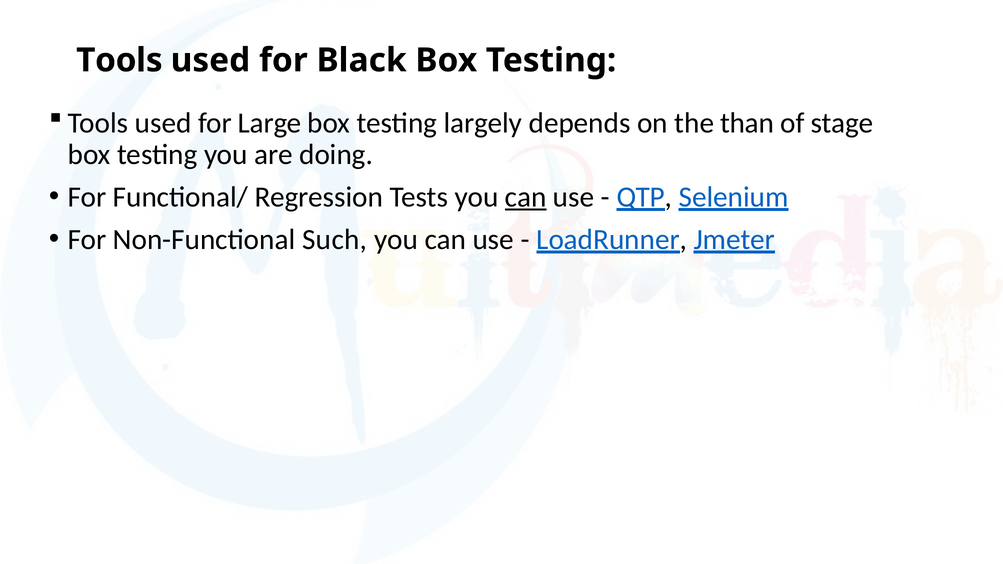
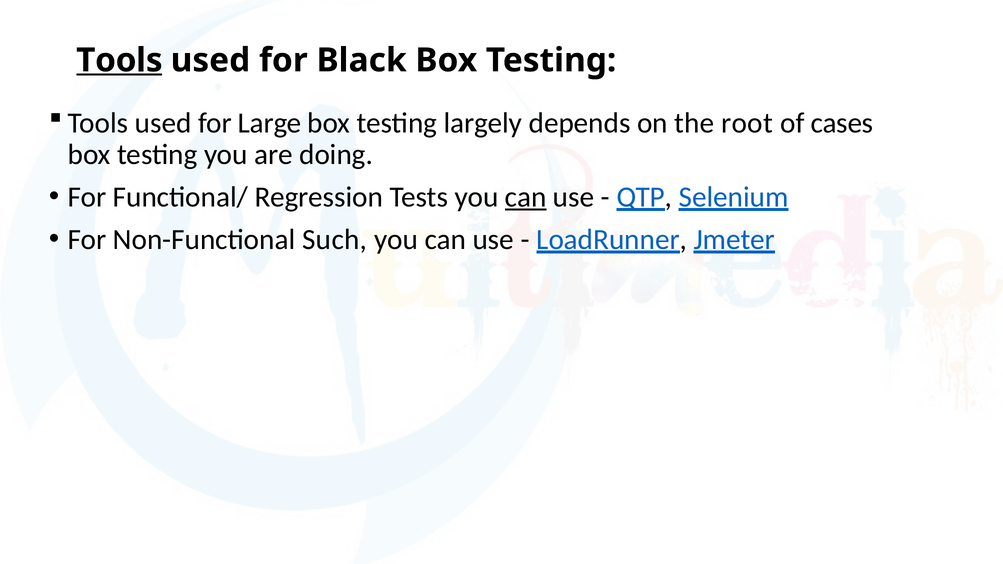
Tools at (119, 60) underline: none -> present
than: than -> root
stage: stage -> cases
